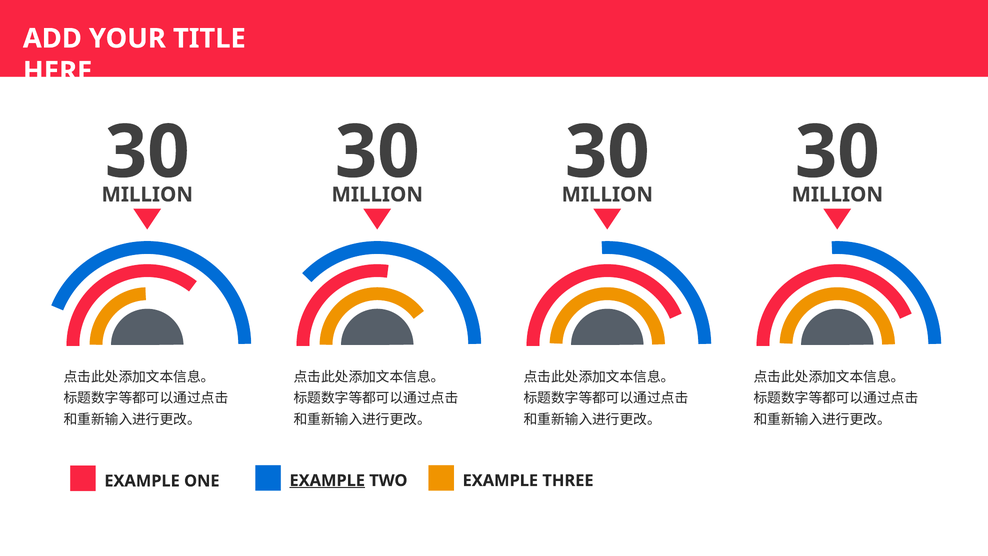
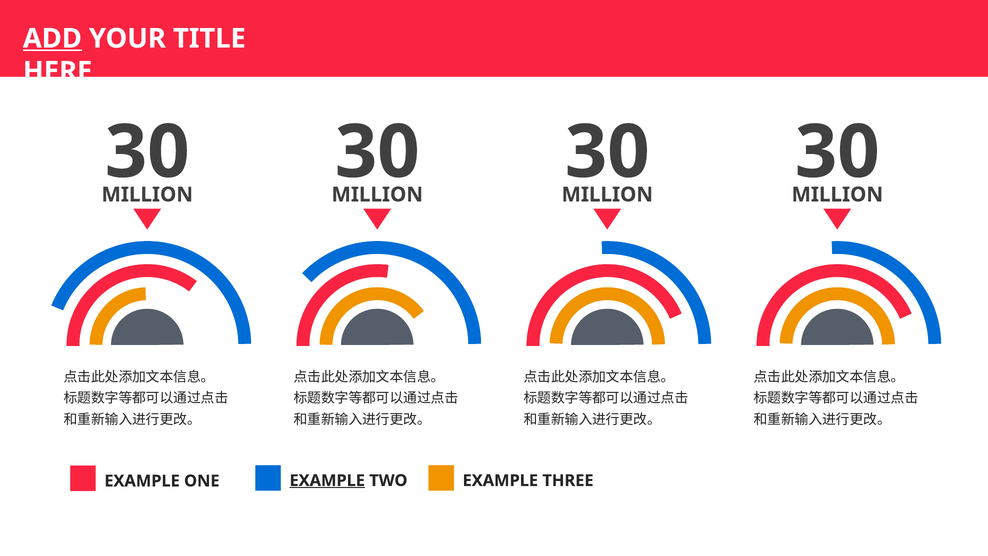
ADD underline: none -> present
